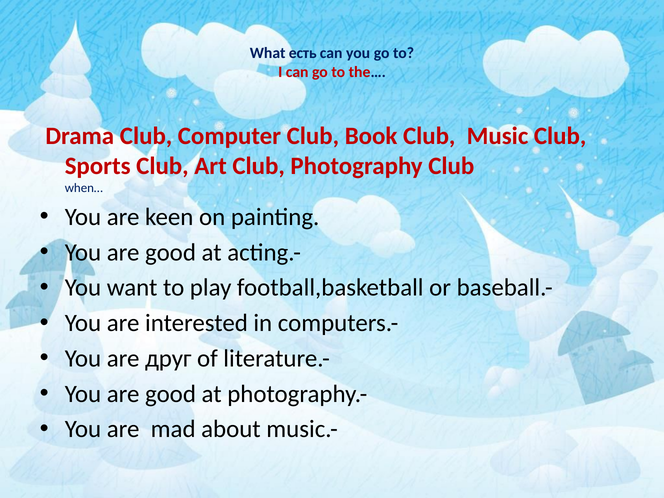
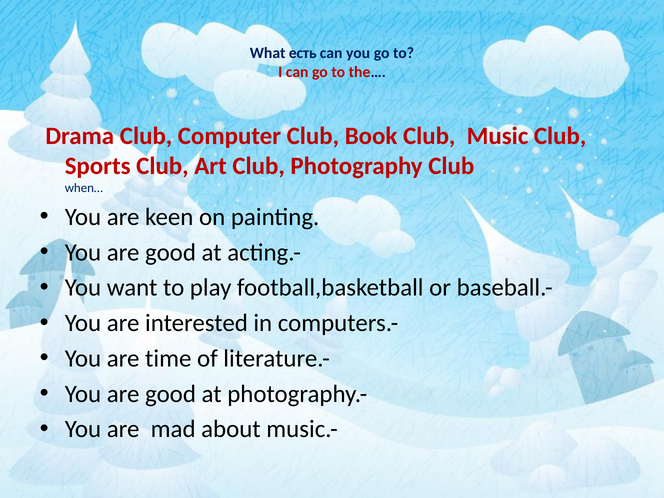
друг: друг -> time
